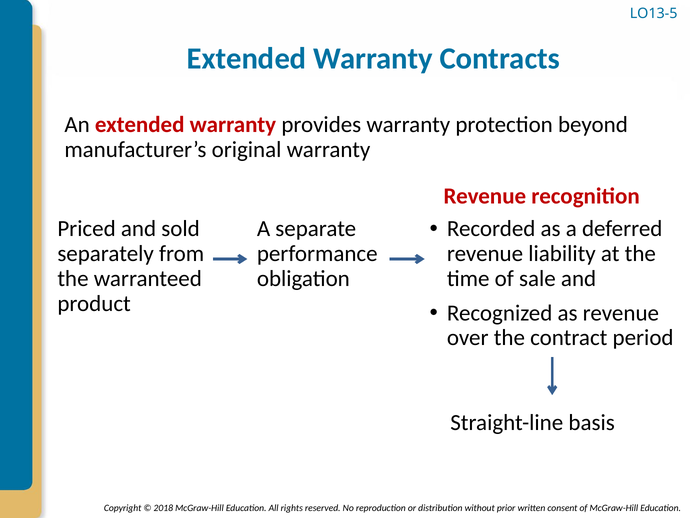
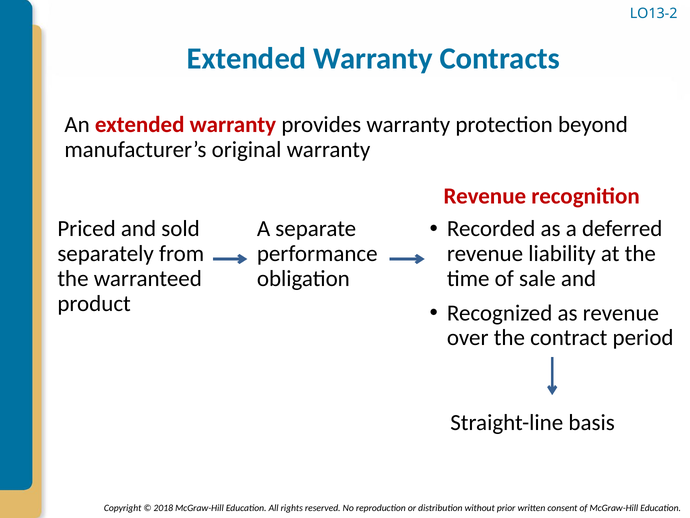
LO13-5: LO13-5 -> LO13-2
